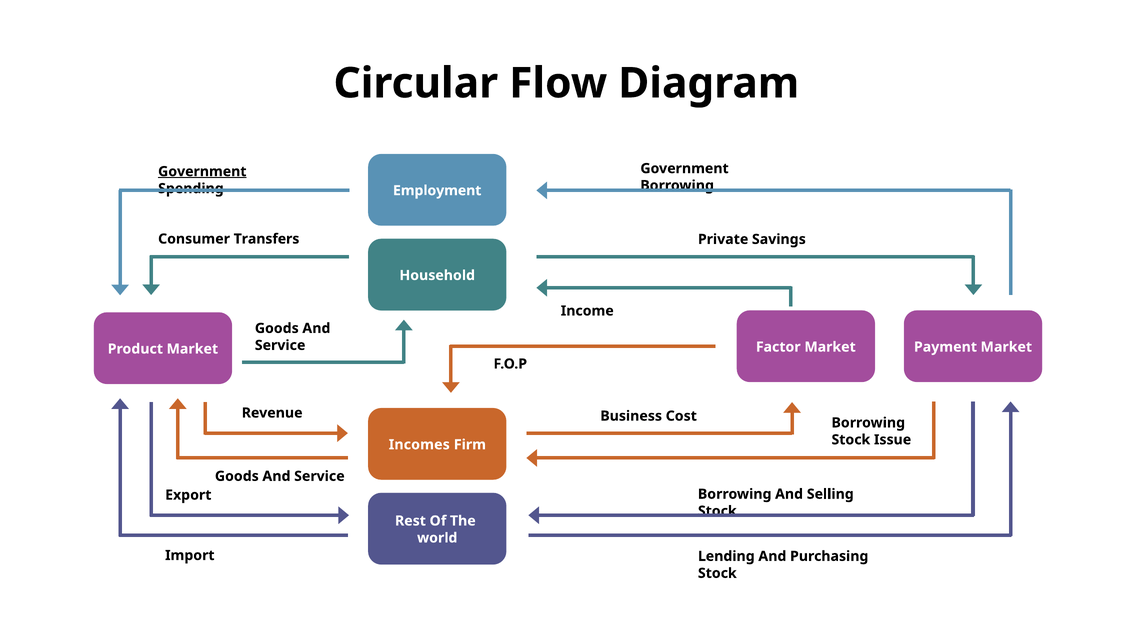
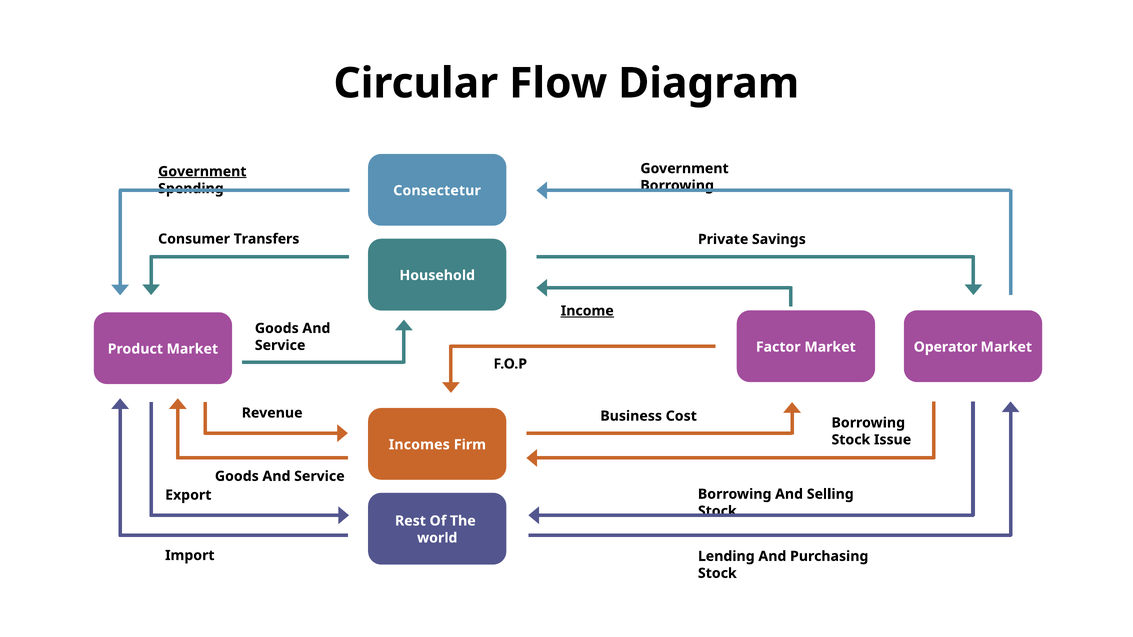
Employment: Employment -> Consectetur
Income underline: none -> present
Payment: Payment -> Operator
